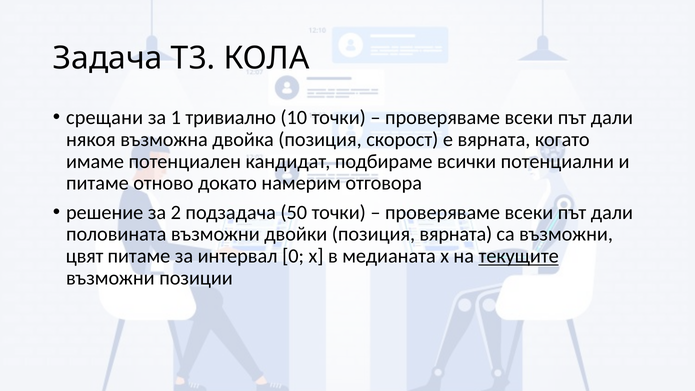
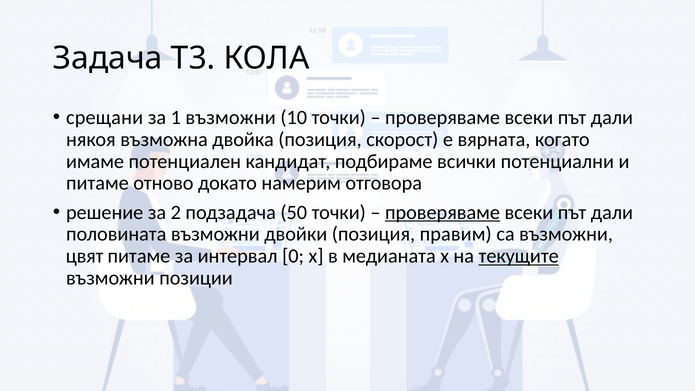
1 тривиално: тривиално -> възможни
проверяваме at (443, 212) underline: none -> present
позиция вярната: вярната -> правим
